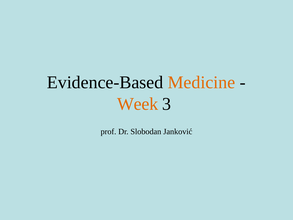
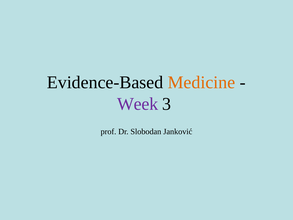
Week colour: orange -> purple
